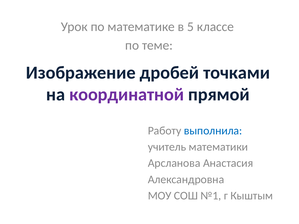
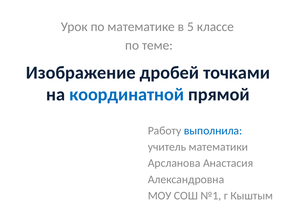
координатной colour: purple -> blue
